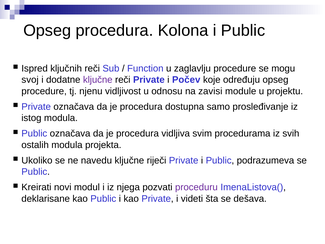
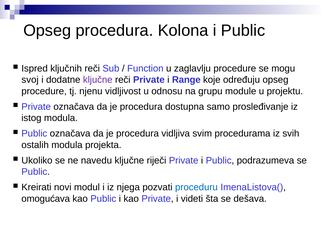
Počev: Počev -> Range
zavisi: zavisi -> grupu
proceduru colour: purple -> blue
deklarisane: deklarisane -> omogućava
